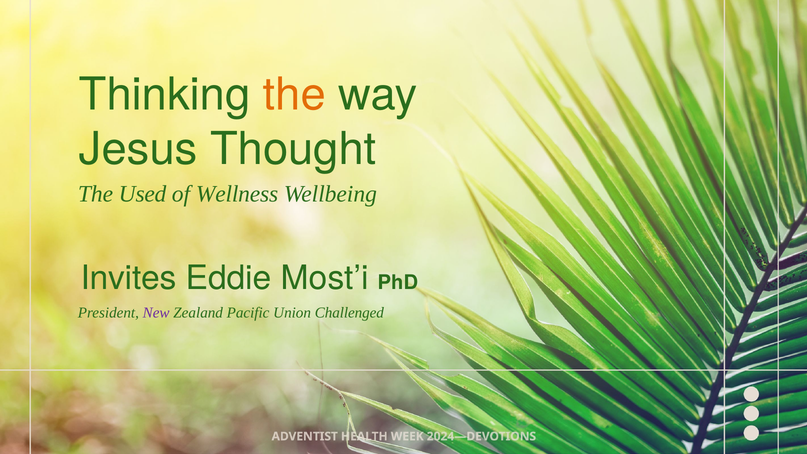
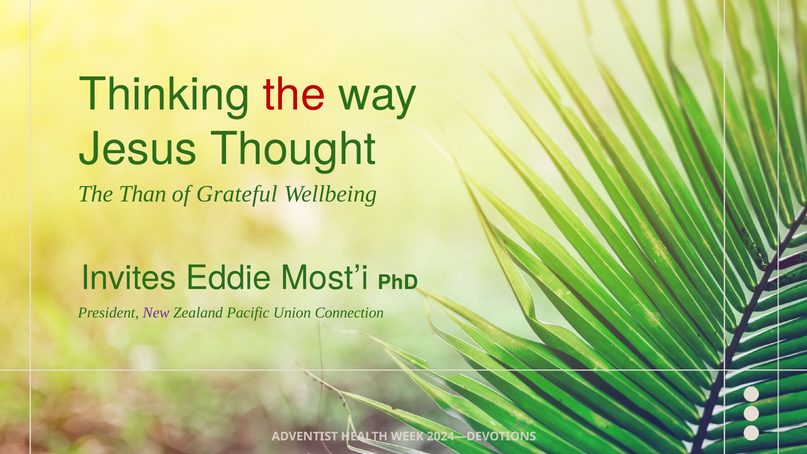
the at (294, 95) colour: orange -> red
Used: Used -> Than
Wellness: Wellness -> Grateful
Challenged: Challenged -> Connection
